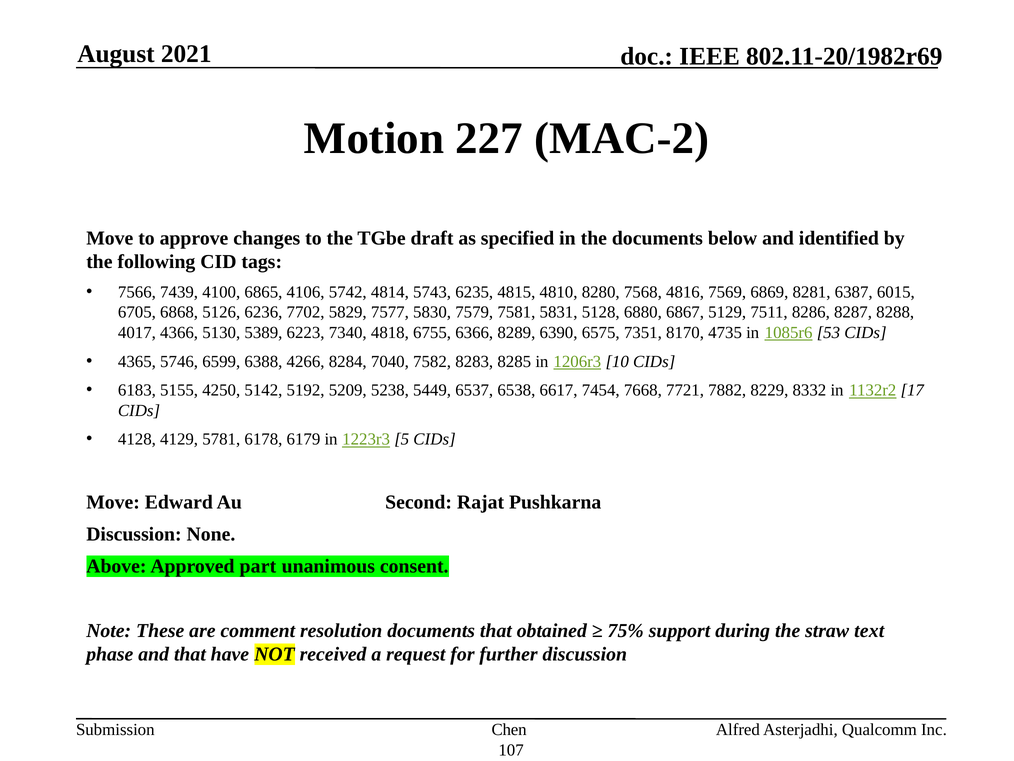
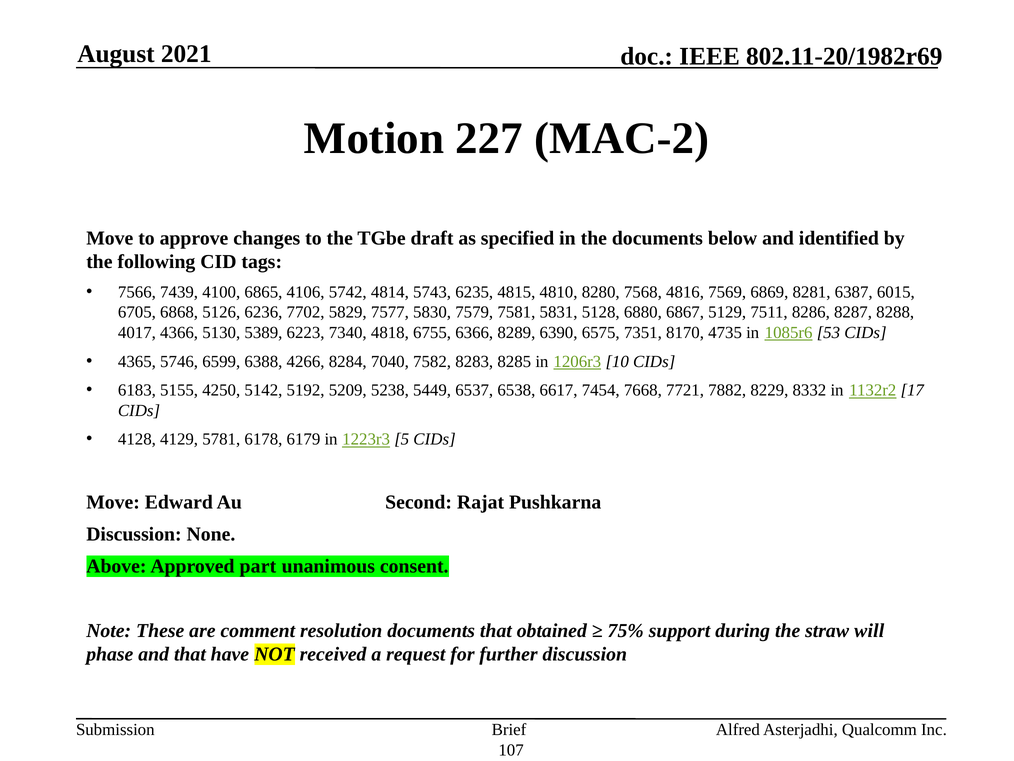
text: text -> will
Chen: Chen -> Brief
